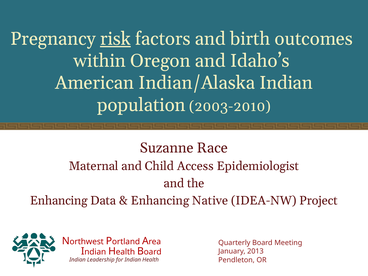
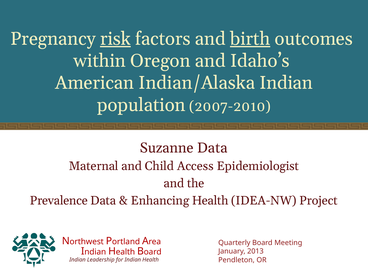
birth underline: none -> present
2003-2010: 2003-2010 -> 2007-2010
Suzanne Race: Race -> Data
Enhancing at (59, 200): Enhancing -> Prevalence
Enhancing Native: Native -> Health
